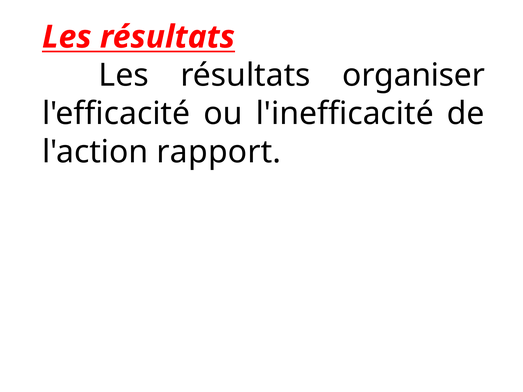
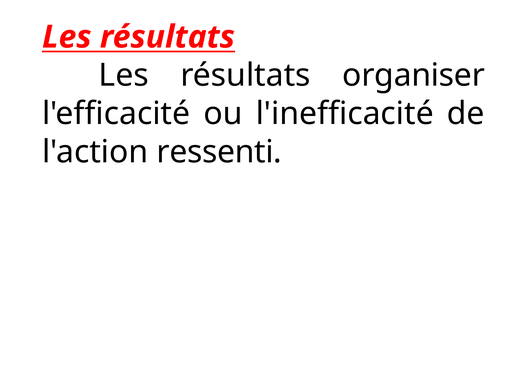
rapport: rapport -> ressenti
